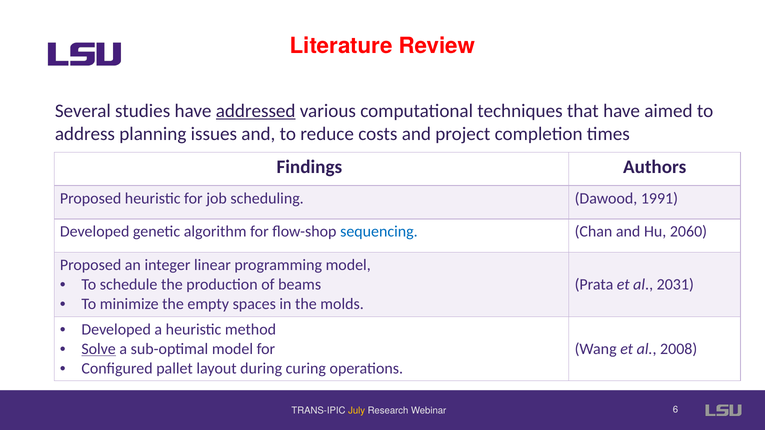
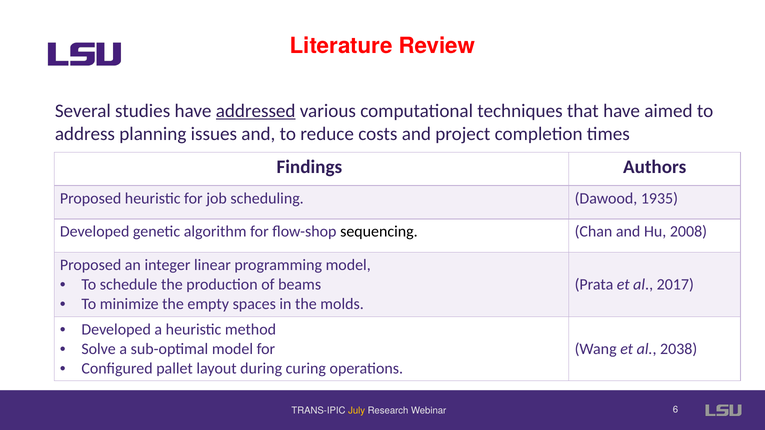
1991: 1991 -> 1935
sequencing colour: blue -> black
2060: 2060 -> 2008
2031: 2031 -> 2017
Solve underline: present -> none
2008: 2008 -> 2038
